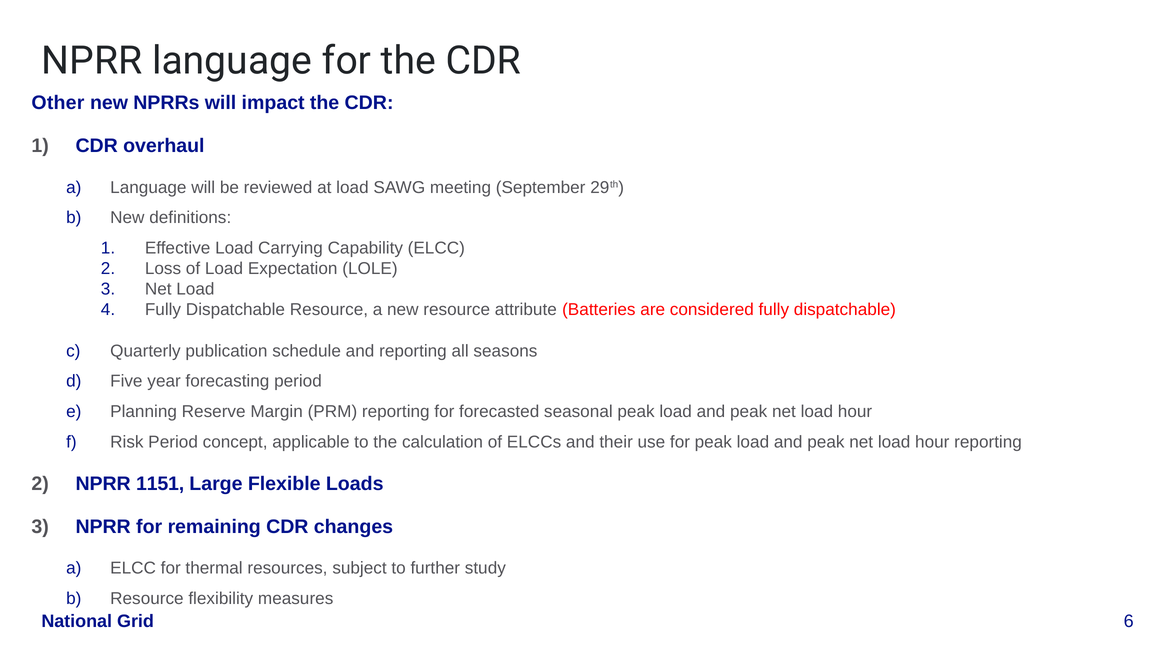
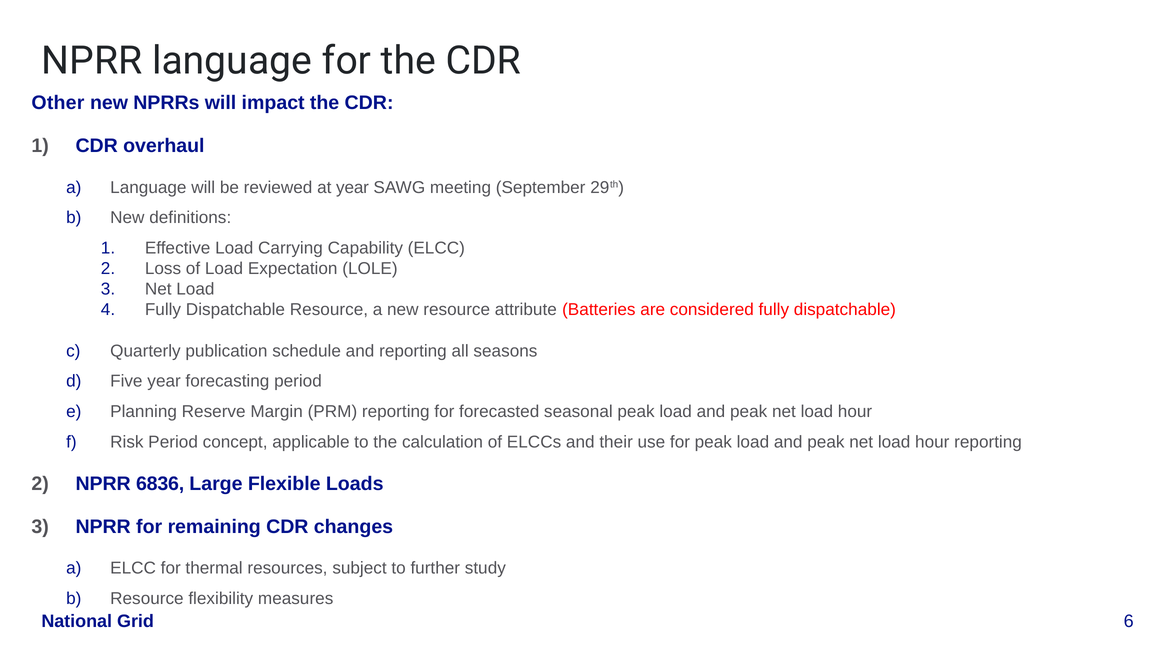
at load: load -> year
1151: 1151 -> 6836
